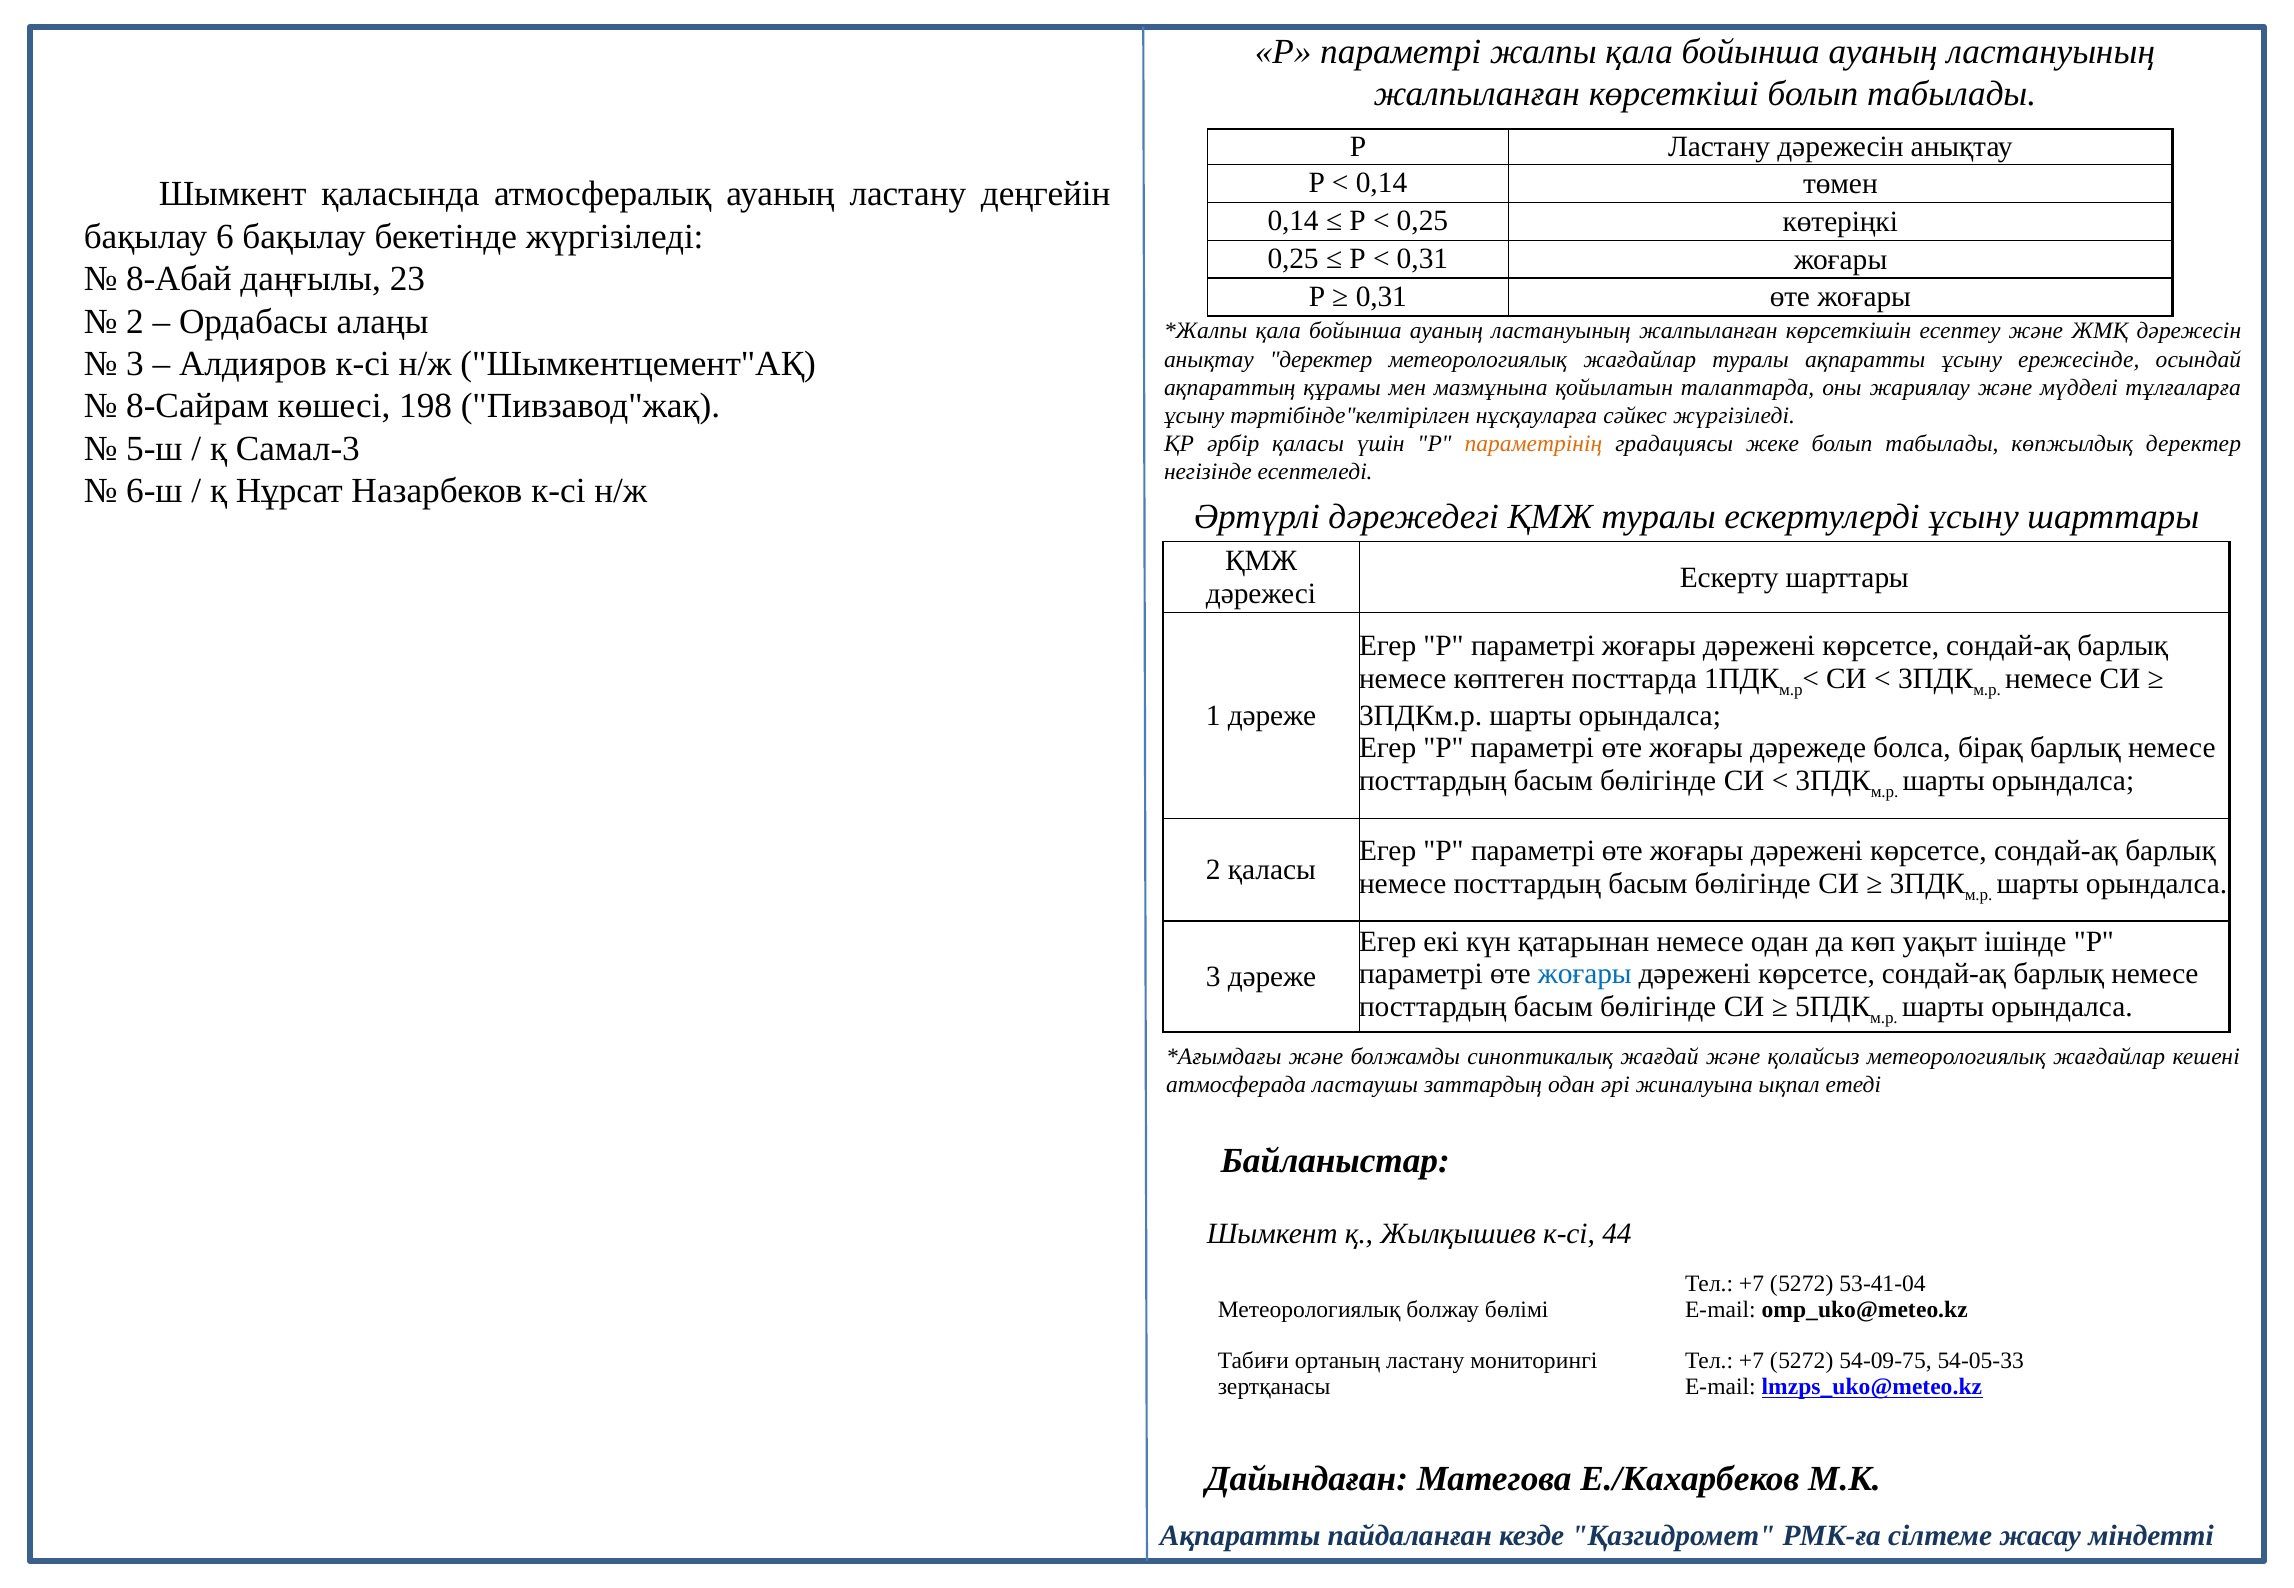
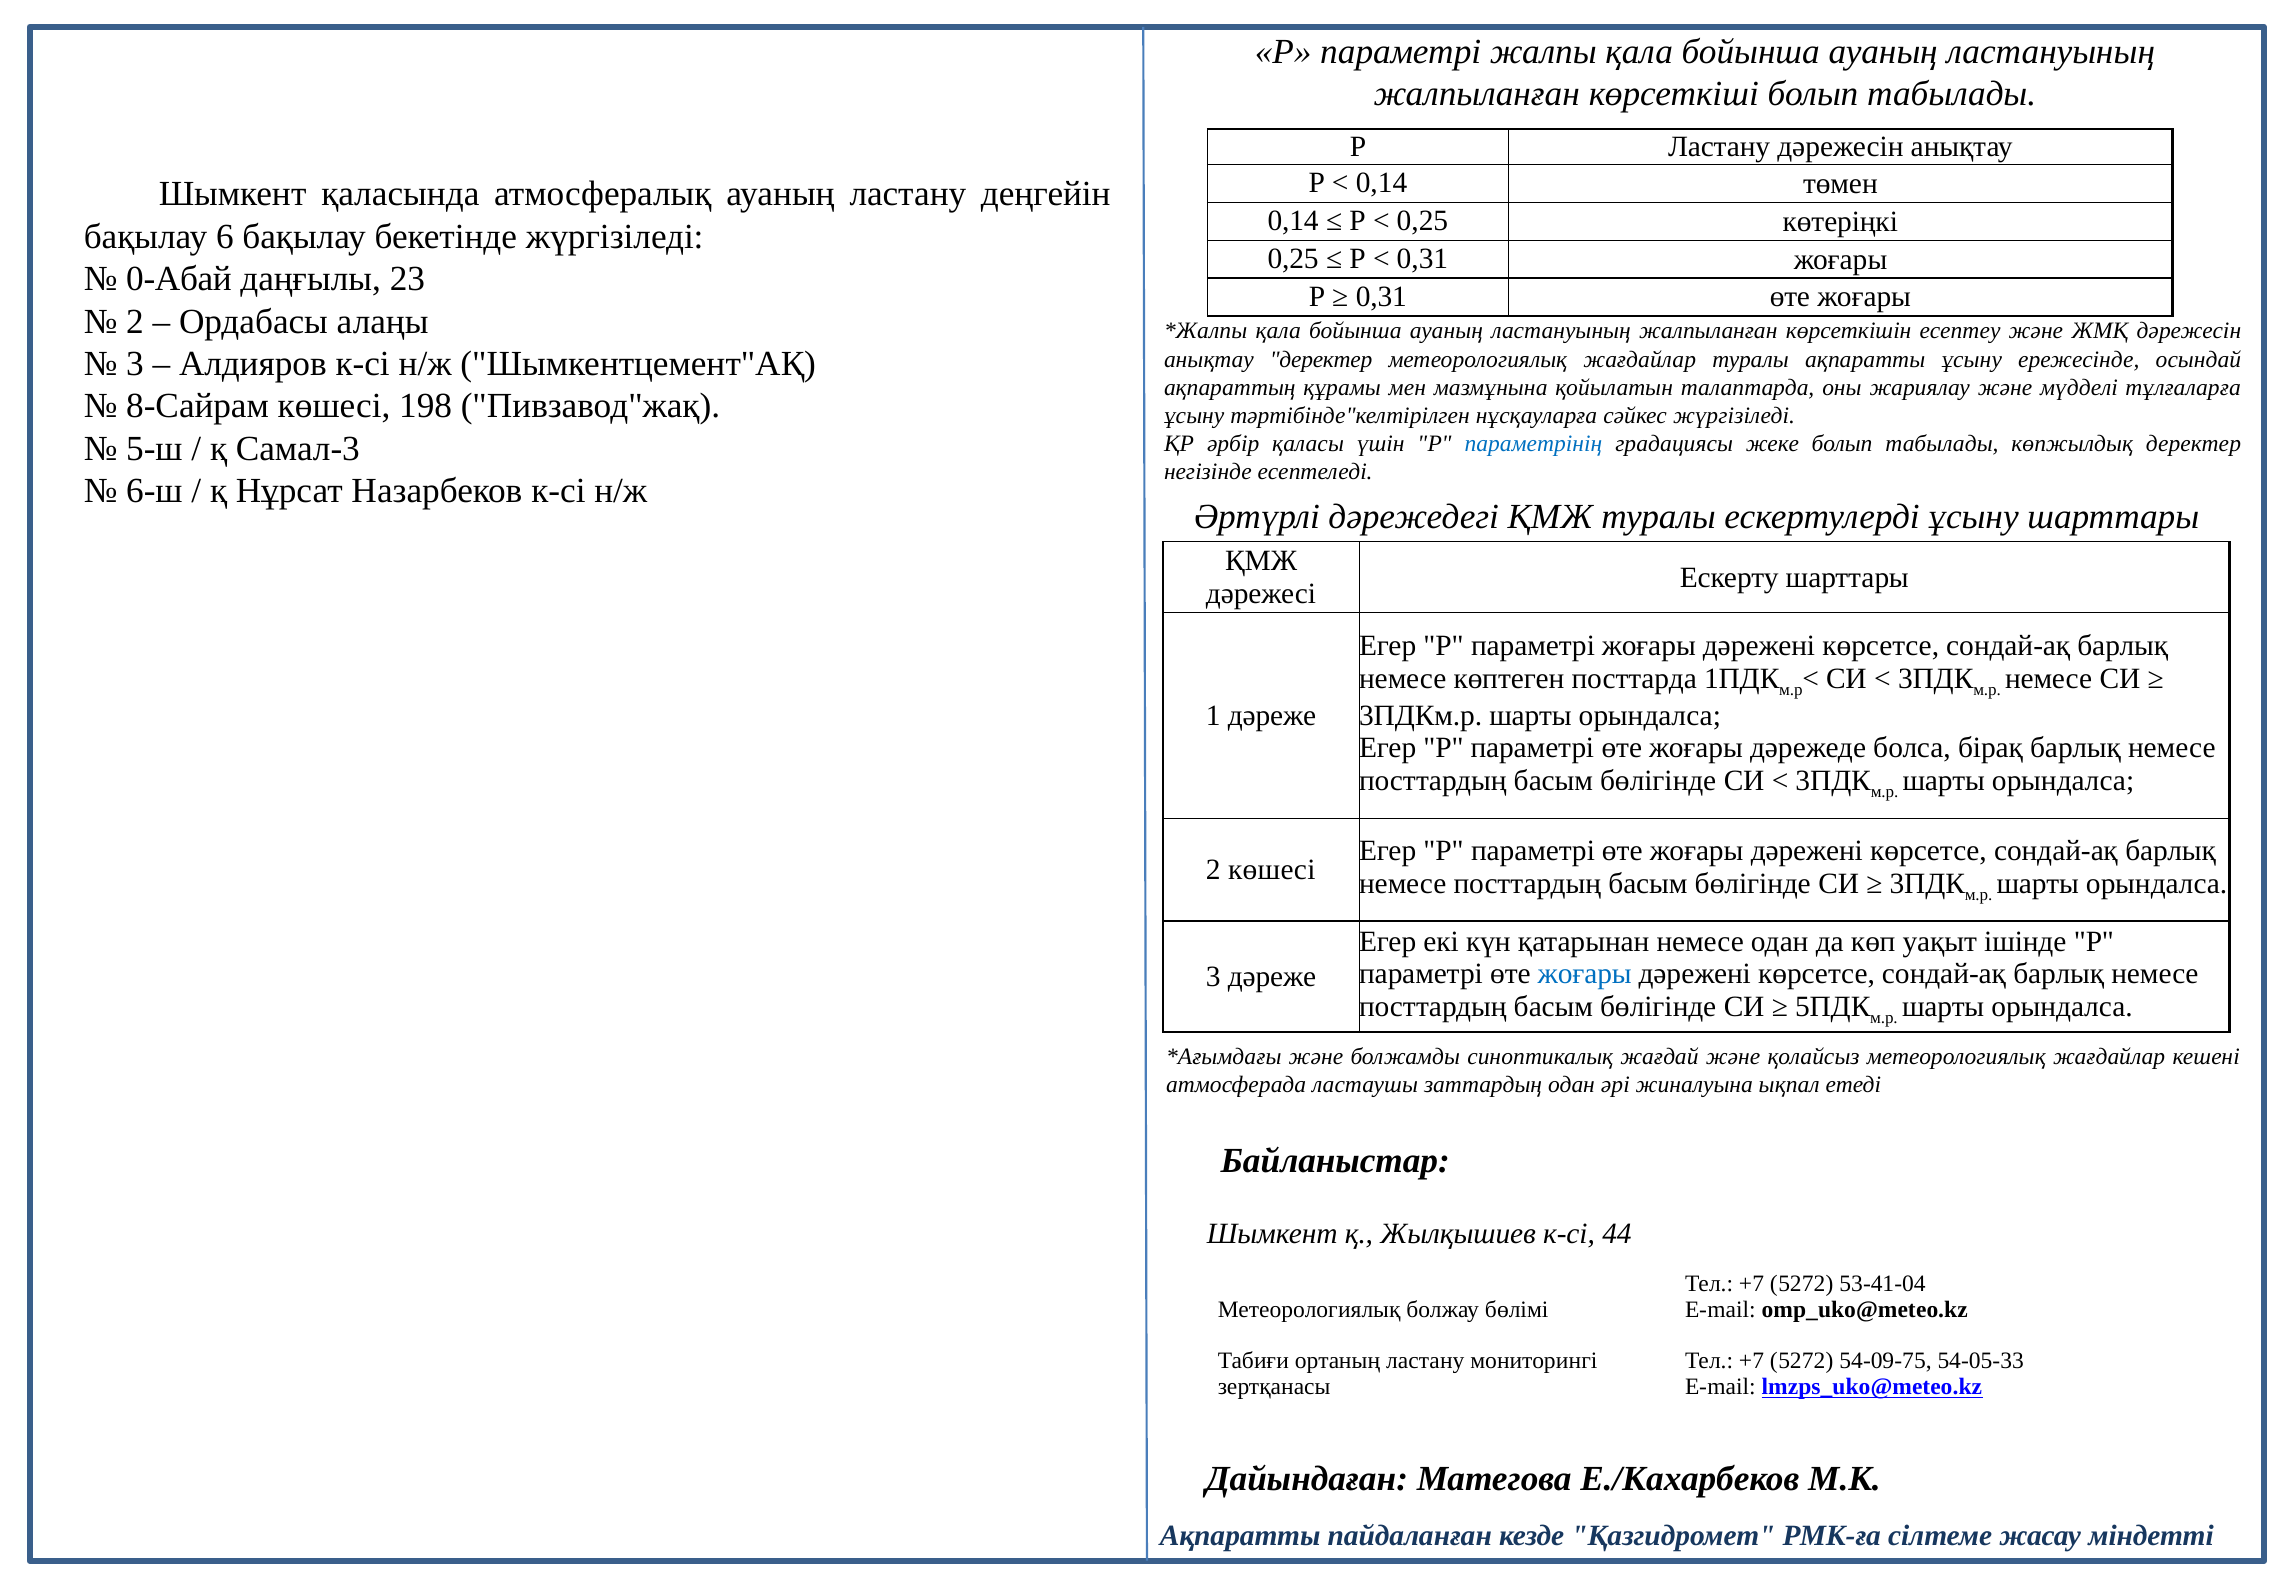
8-Абай: 8-Абай -> 0-Абай
параметрінің colour: orange -> blue
2 қаласы: қаласы -> көшесі
